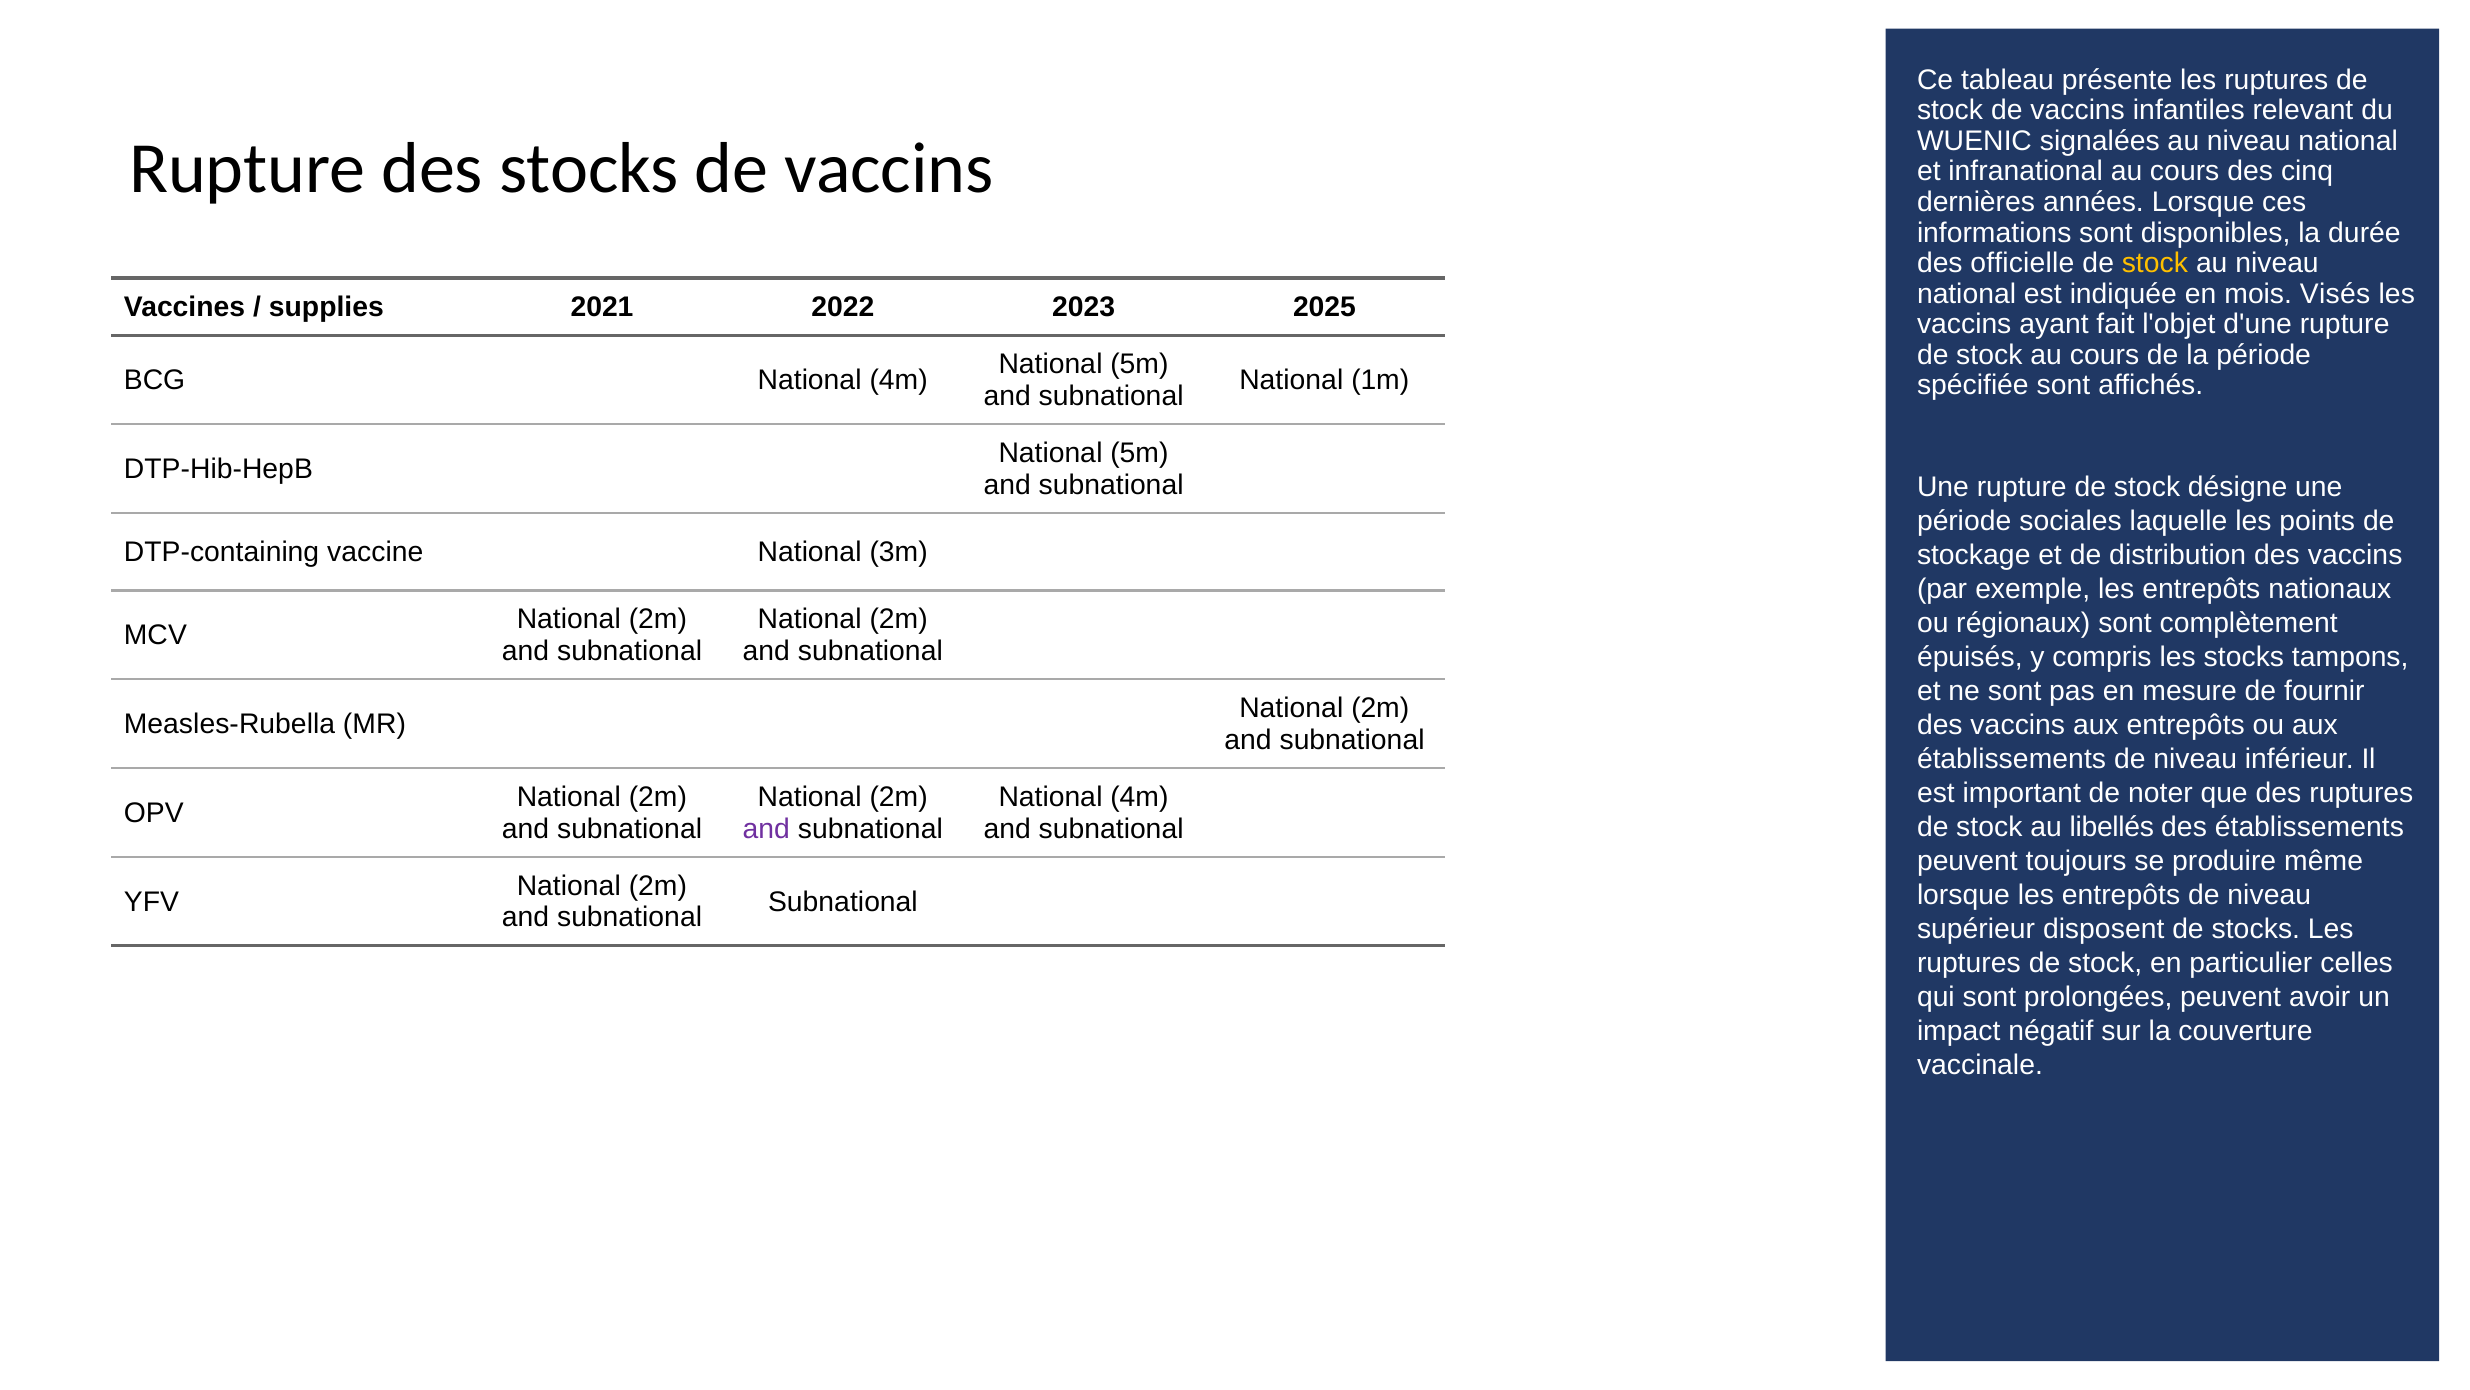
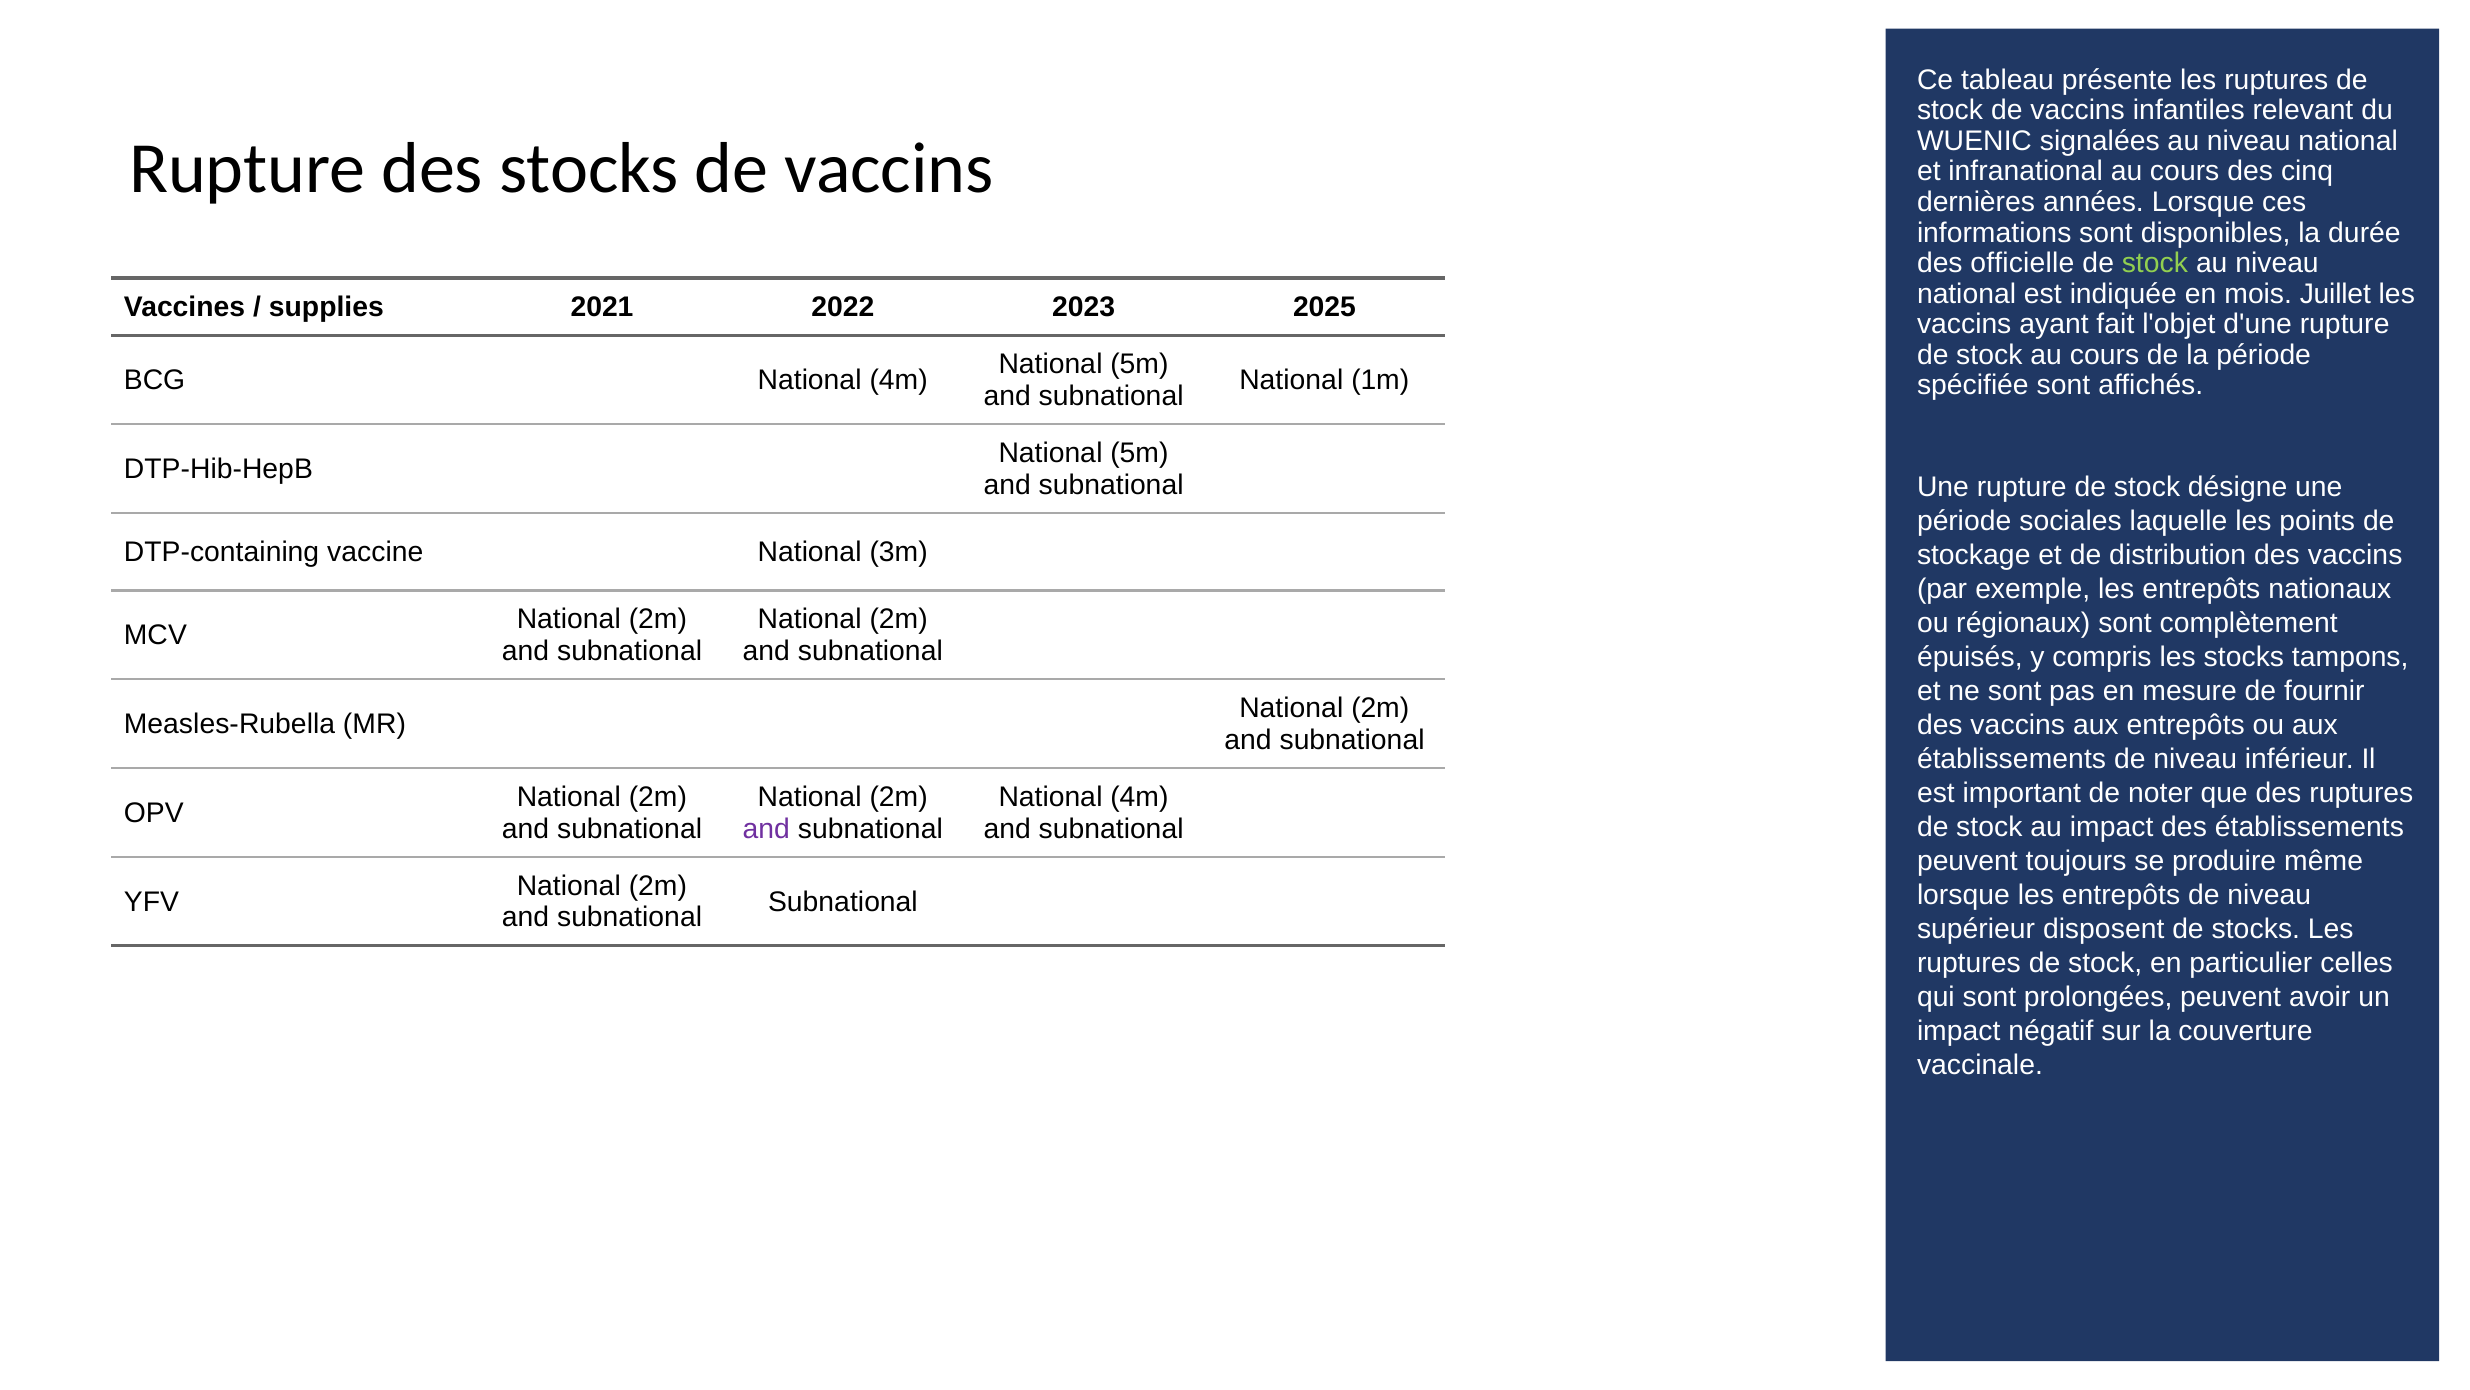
stock at (2155, 263) colour: yellow -> light green
Visés: Visés -> Juillet
au libellés: libellés -> impact
